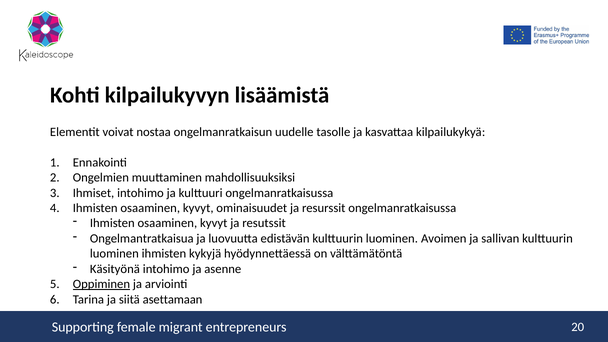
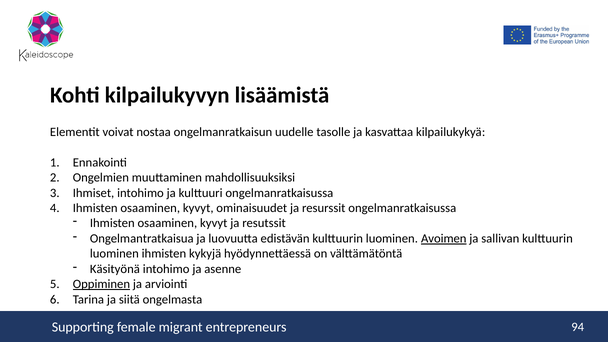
Avoimen underline: none -> present
asettamaan: asettamaan -> ongelmasta
20: 20 -> 94
